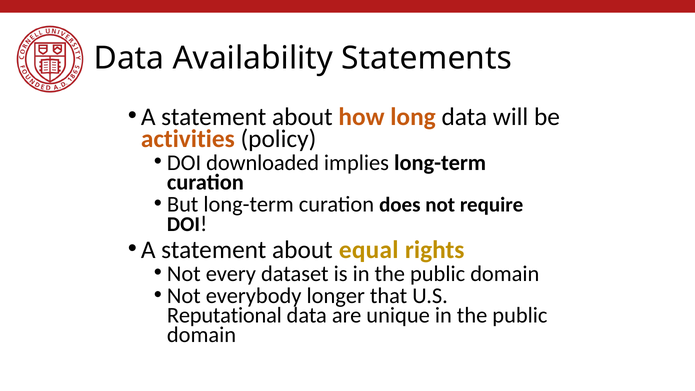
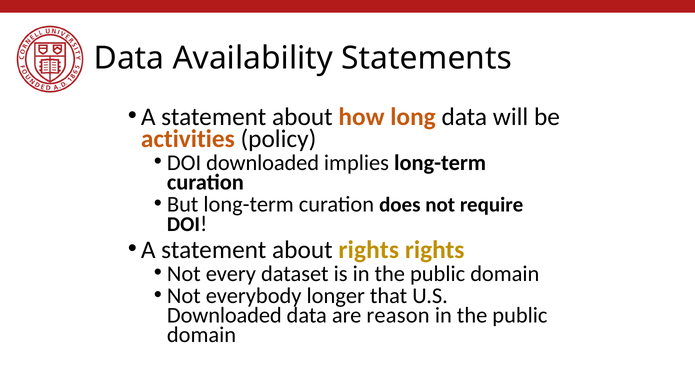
about equal: equal -> rights
Reputational at (224, 315): Reputational -> Downloaded
unique: unique -> reason
